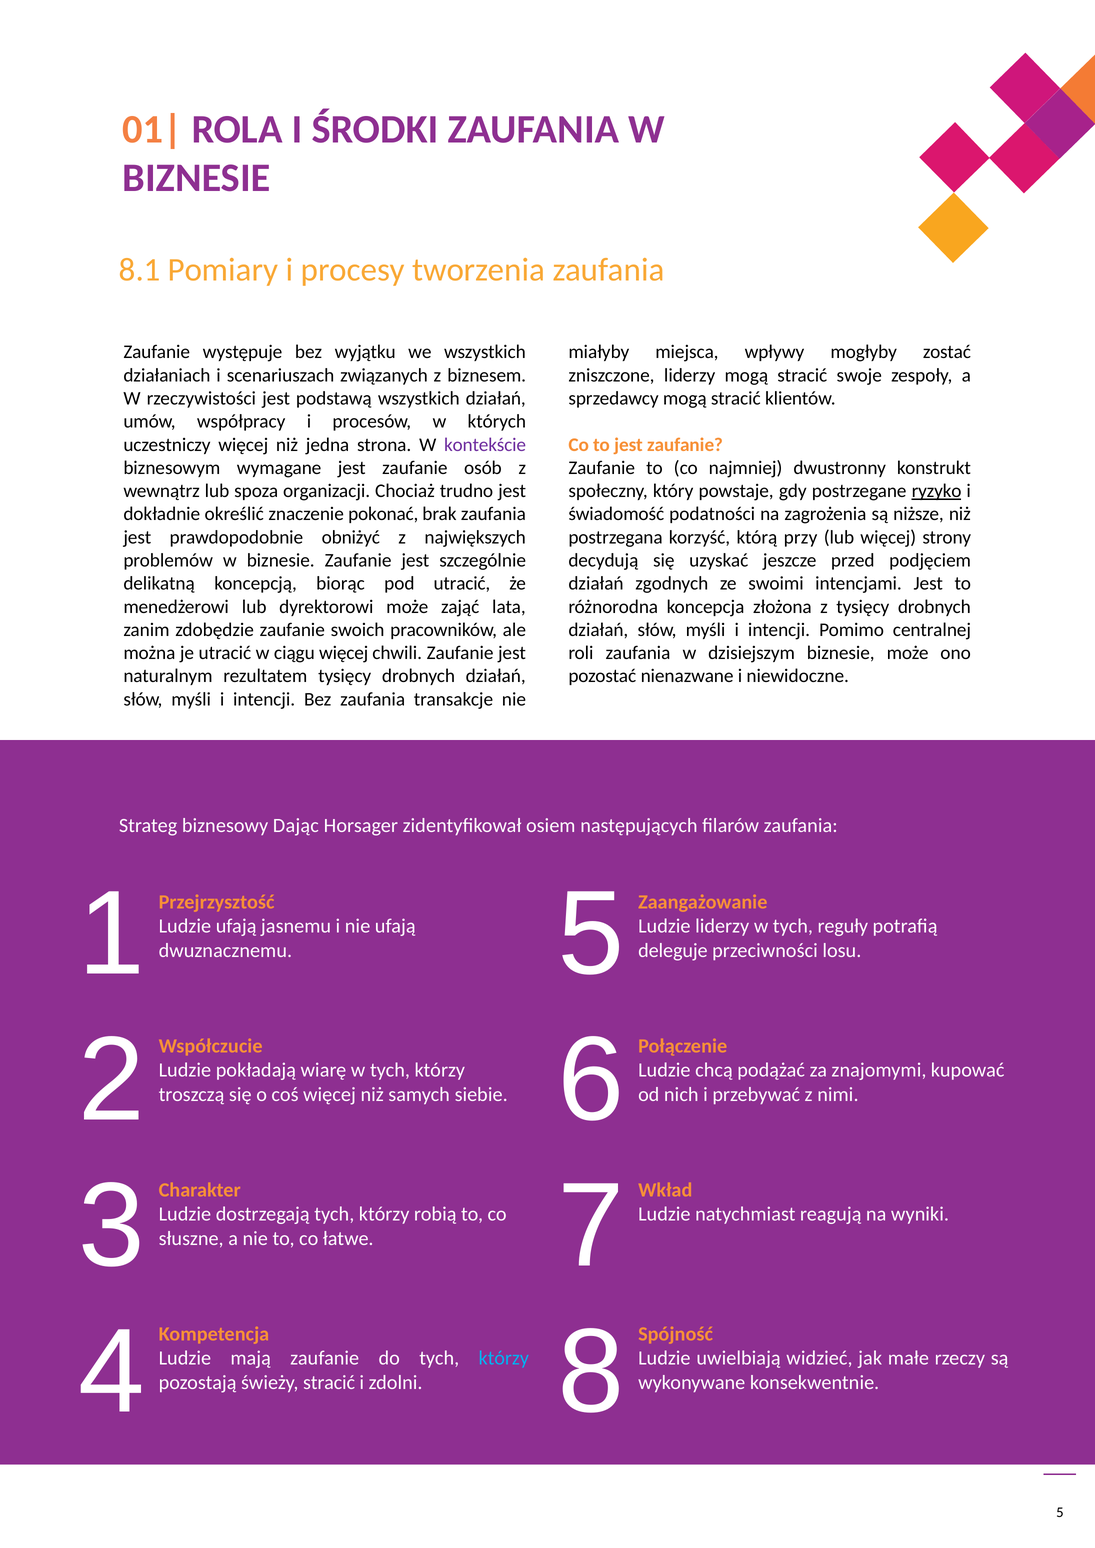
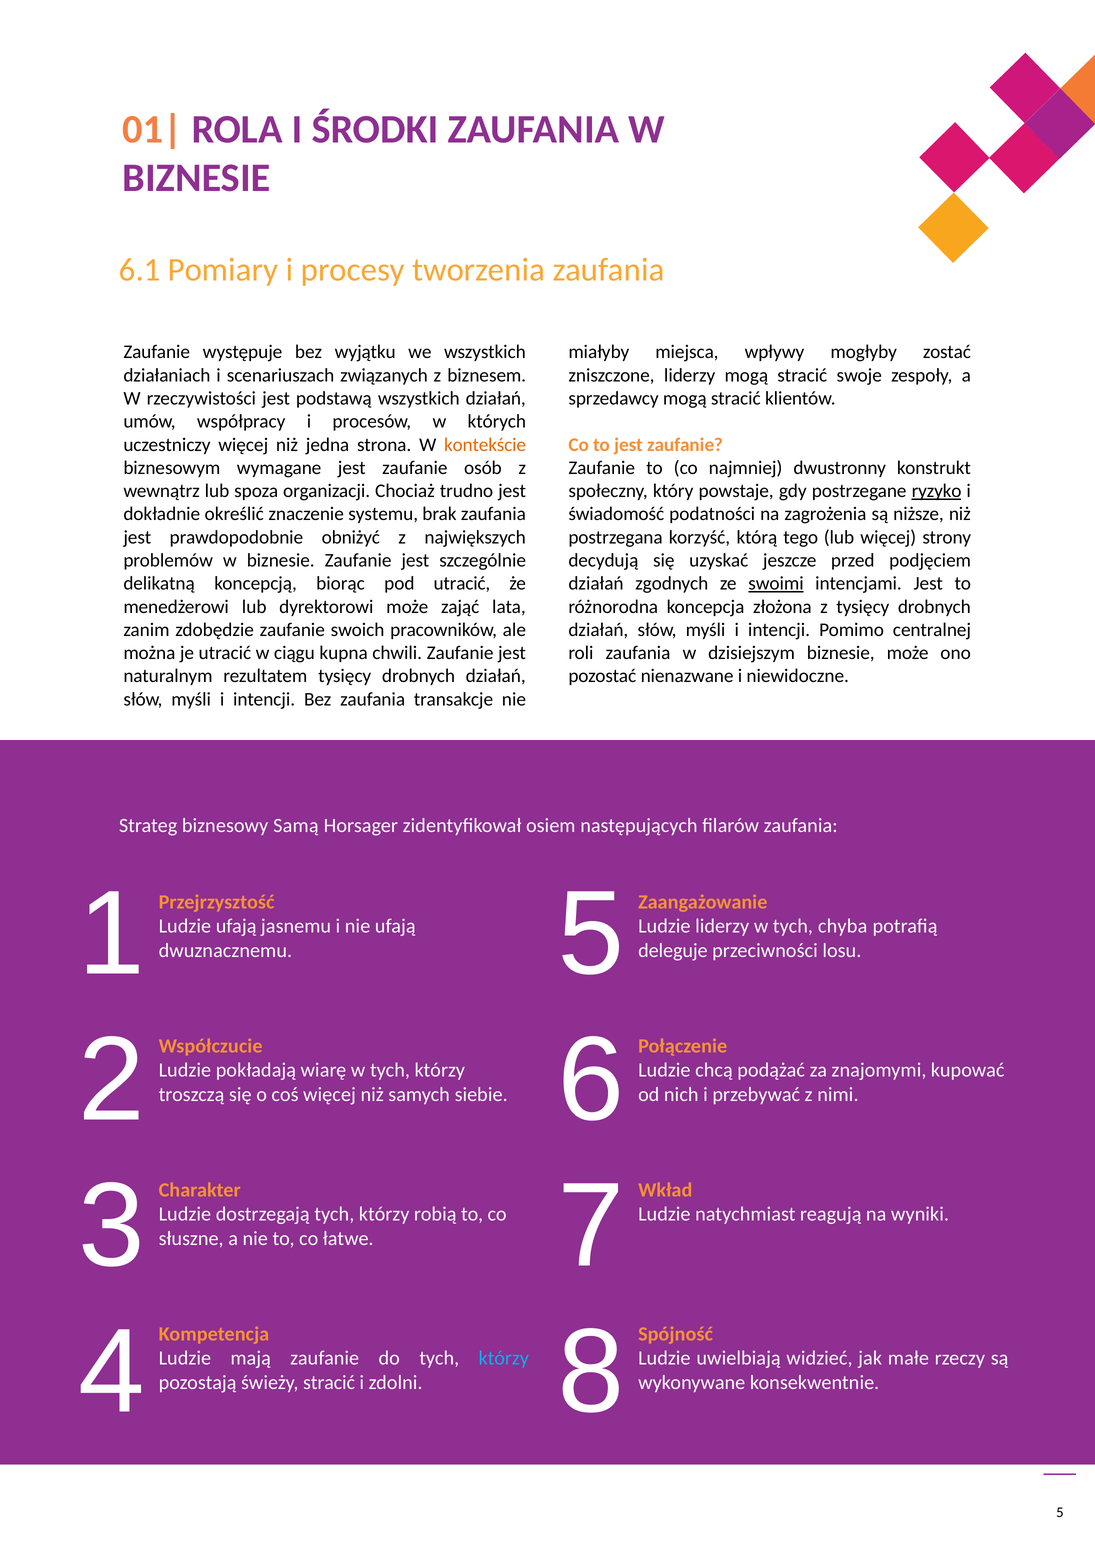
8.1: 8.1 -> 6.1
kontekście colour: purple -> orange
pokonać: pokonać -> systemu
przy: przy -> tego
swoimi underline: none -> present
ciągu więcej: więcej -> kupna
Dając: Dając -> Samą
reguły: reguły -> chyba
